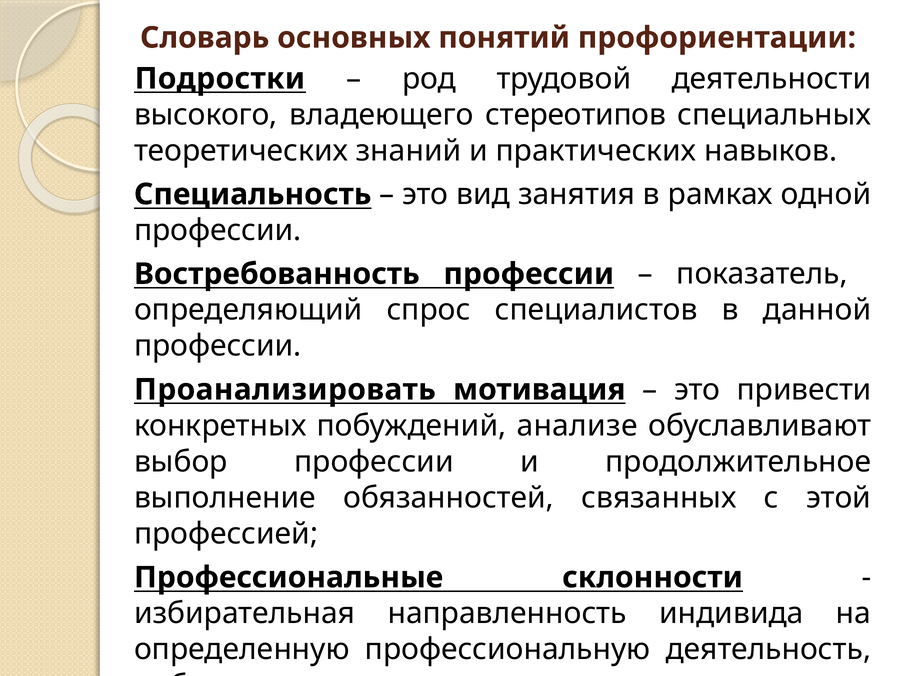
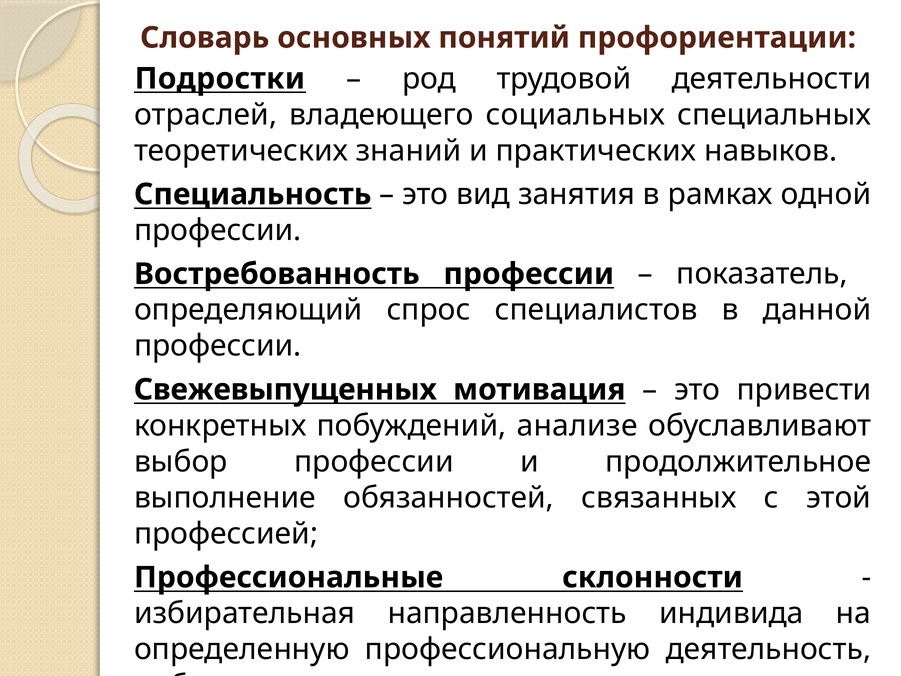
высокого: высокого -> отраслей
стереотипов: стереотипов -> социальных
Проанализировать: Проанализировать -> Свежевыпущенных
